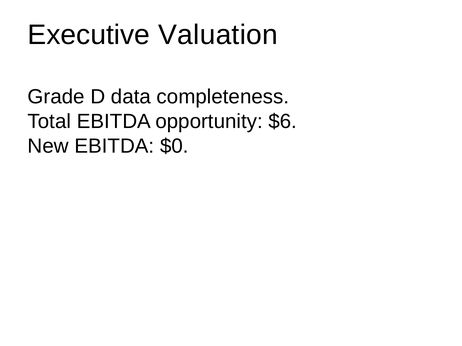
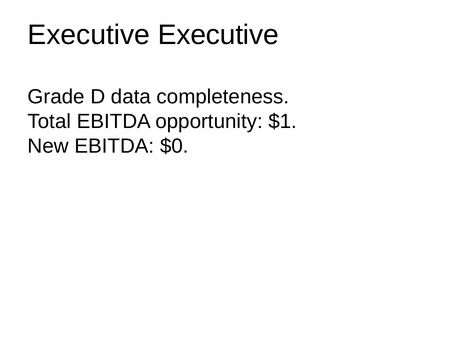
Executive Valuation: Valuation -> Executive
$6: $6 -> $1
